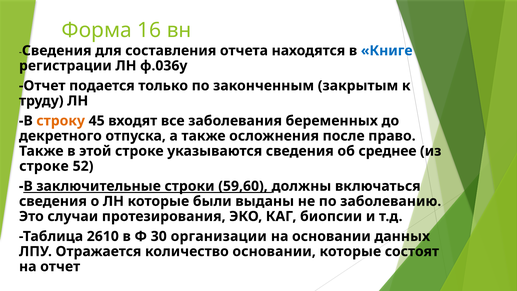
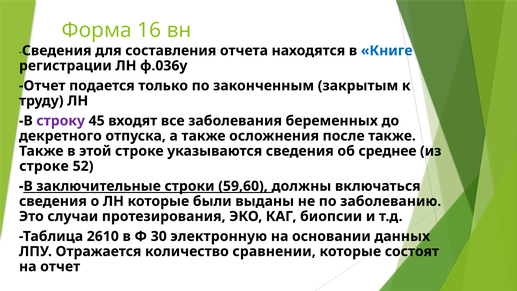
строку colour: orange -> purple
после право: право -> также
организации: организации -> электронную
количество основании: основании -> сравнении
